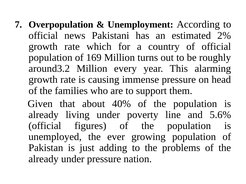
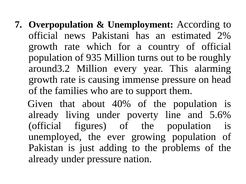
169: 169 -> 935
